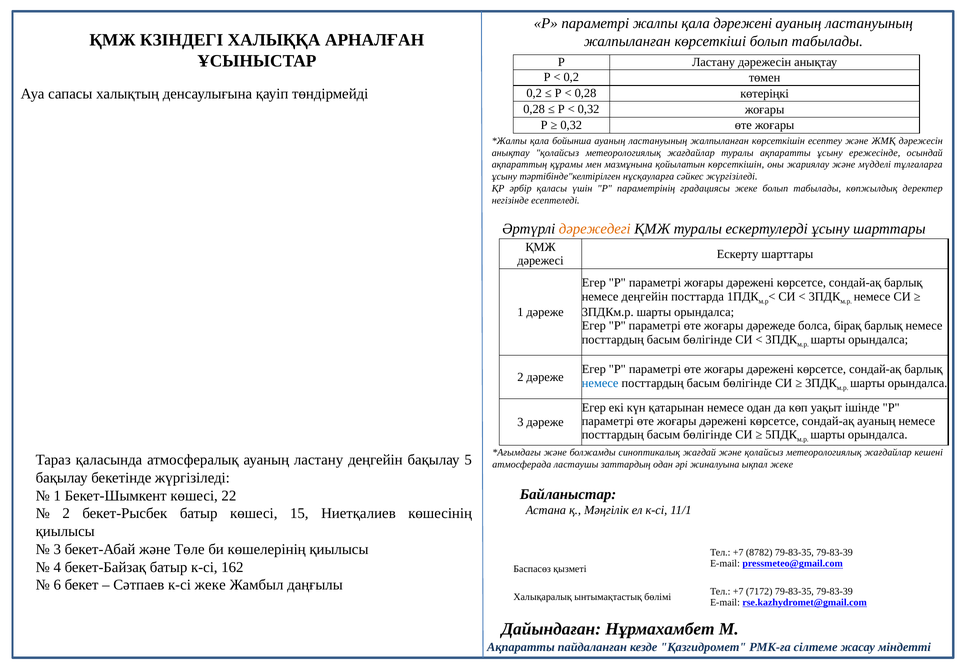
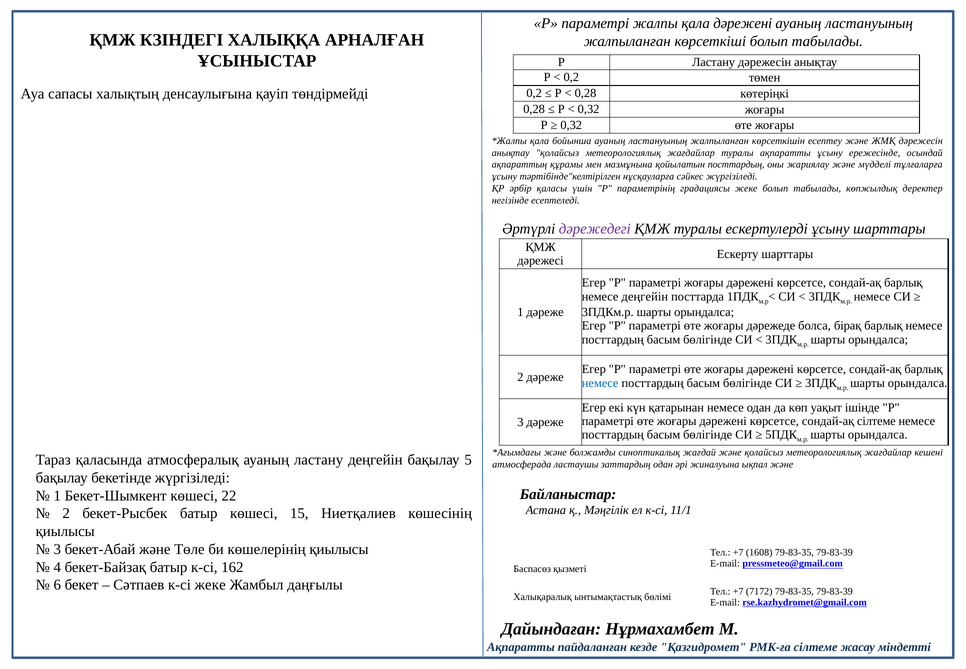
қойылатын көрсеткішін: көрсеткішін -> посттардың
дәрежедегі colour: orange -> purple
сондай-ақ ауаның: ауаның -> сілтеме
ықпал жеке: жеке -> және
8782: 8782 -> 1608
